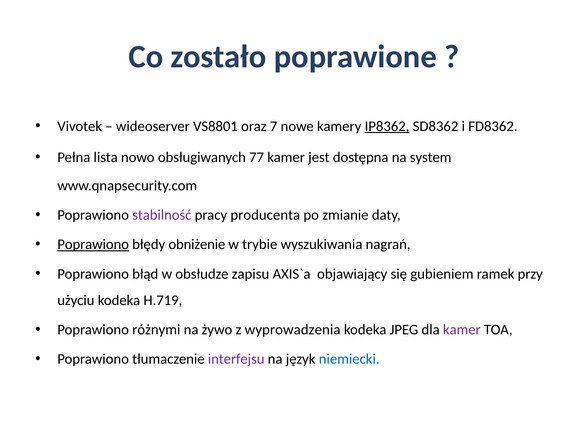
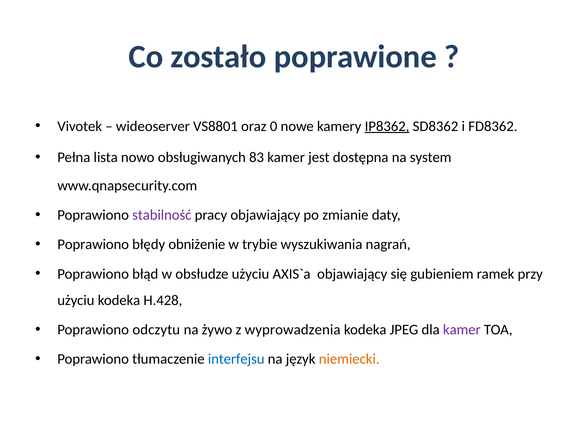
7: 7 -> 0
77: 77 -> 83
pracy producenta: producenta -> objawiający
Poprawiono at (93, 244) underline: present -> none
obsłudze zapisu: zapisu -> użyciu
H.719: H.719 -> H.428
różnymi: różnymi -> odczytu
interfejsu colour: purple -> blue
niemiecki colour: blue -> orange
